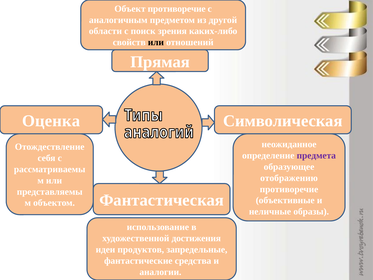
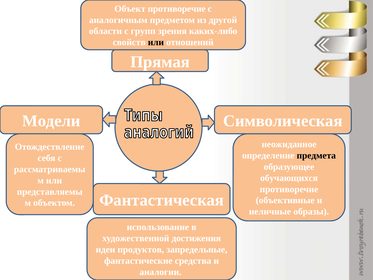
поиск: поиск -> групп
Оценка: Оценка -> Модели
предмета colour: purple -> black
отображению: отображению -> обучающихся
